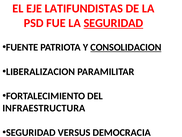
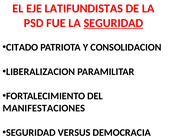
FUENTE: FUENTE -> CITADO
CONSOLIDACION underline: present -> none
INFRAESTRUCTURA: INFRAESTRUCTURA -> MANIFESTACIONES
